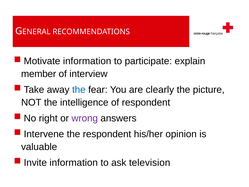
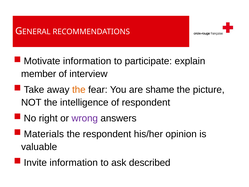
the at (79, 90) colour: blue -> orange
clearly: clearly -> shame
Intervene: Intervene -> Materials
television: television -> described
